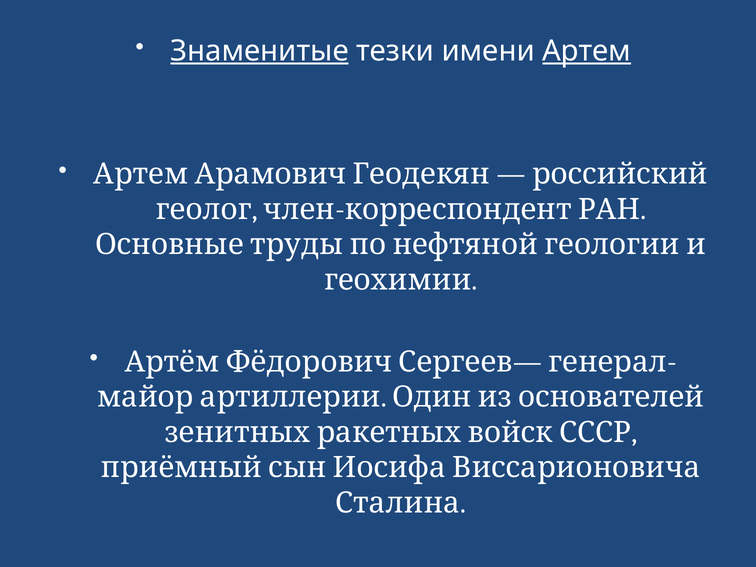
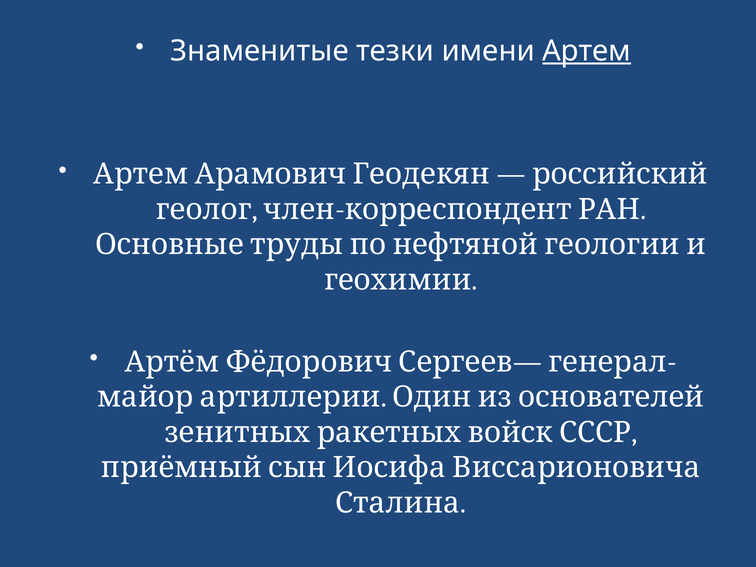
Знаменитые underline: present -> none
